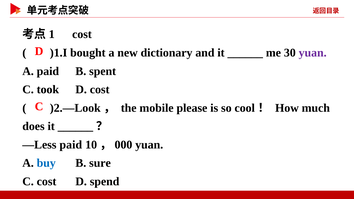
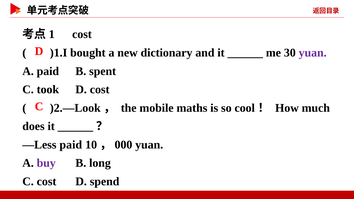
please: please -> maths
buy colour: blue -> purple
sure: sure -> long
